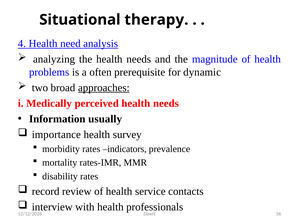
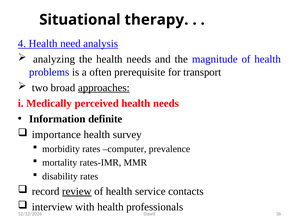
dynamic: dynamic -> transport
usually: usually -> definite
indicators: indicators -> computer
review underline: none -> present
